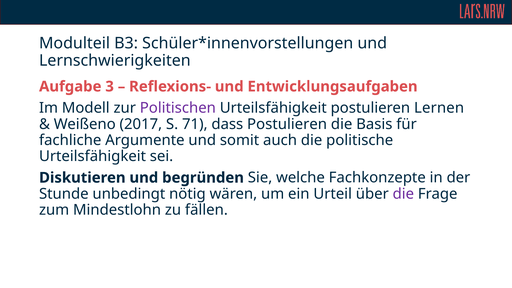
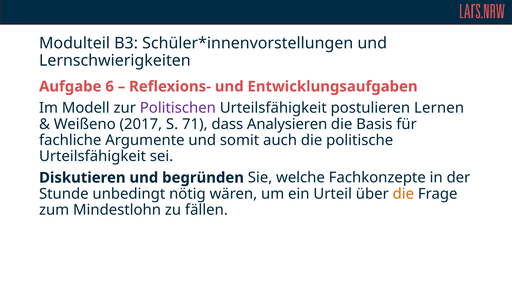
3: 3 -> 6
dass Postulieren: Postulieren -> Analysieren
die at (403, 194) colour: purple -> orange
